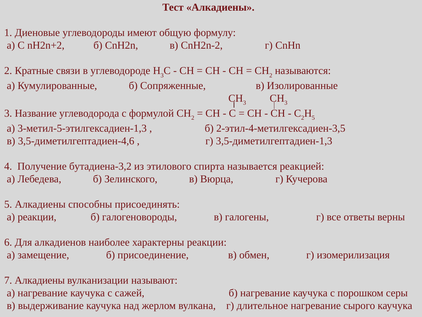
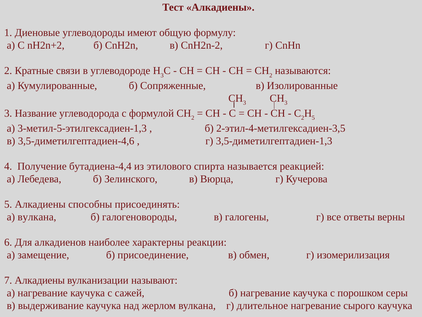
бутадиена-3,2: бутадиена-3,2 -> бутадиена-4,4
а реакции: реакции -> вулкана
